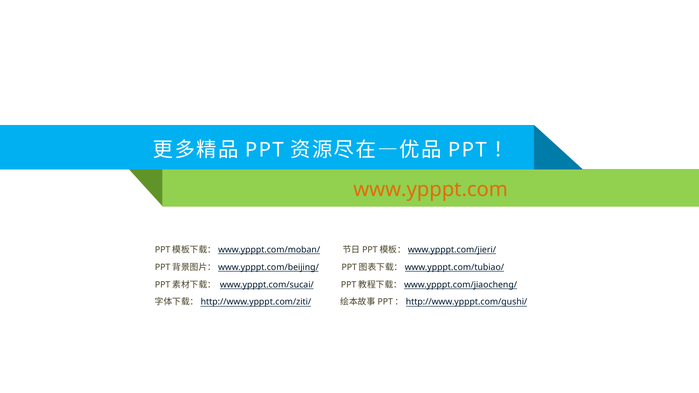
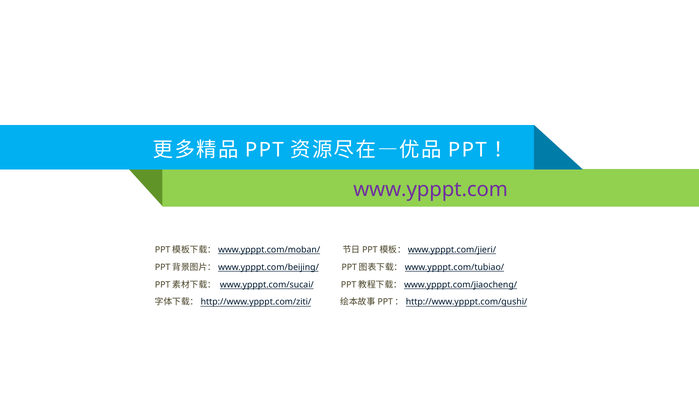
www.ypppt.com colour: orange -> purple
